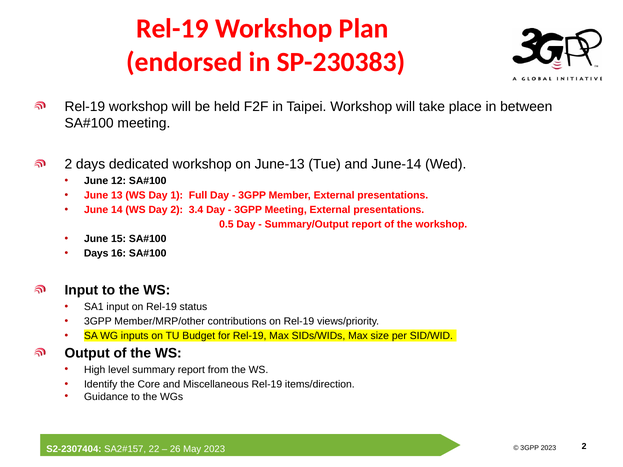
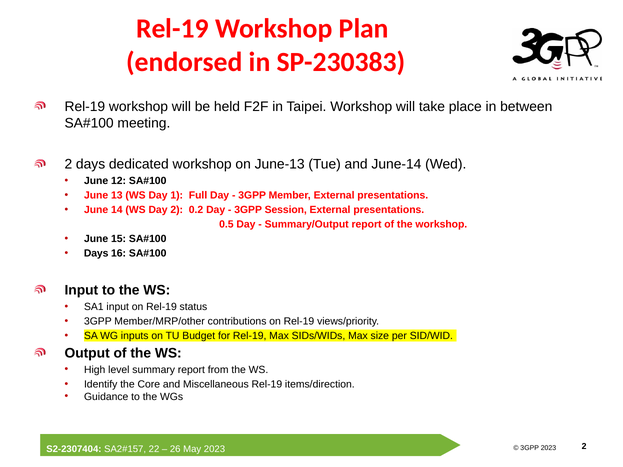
3.4: 3.4 -> 0.2
3GPP Meeting: Meeting -> Session
